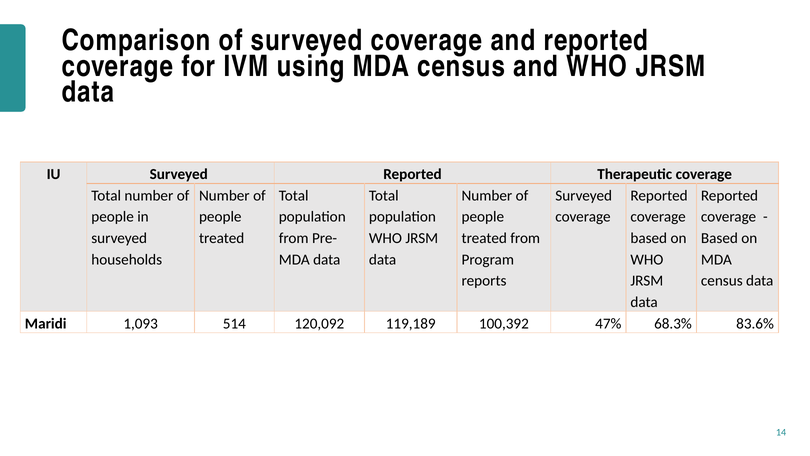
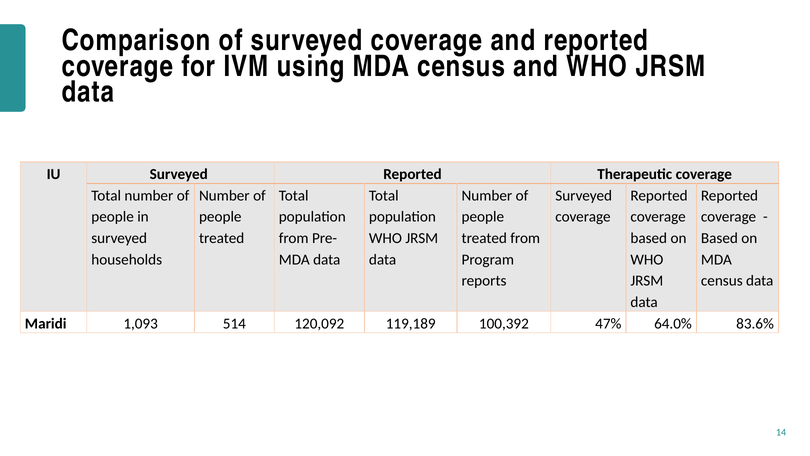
68.3%: 68.3% -> 64.0%
